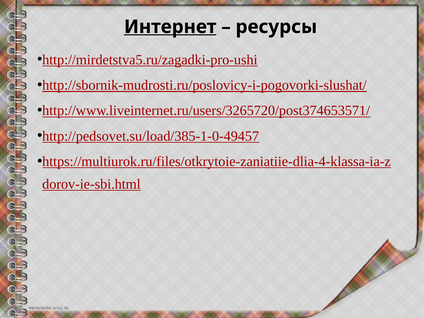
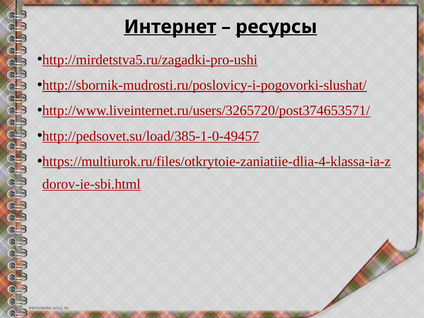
ресурсы underline: none -> present
